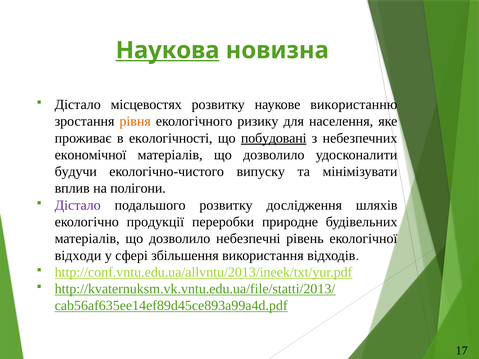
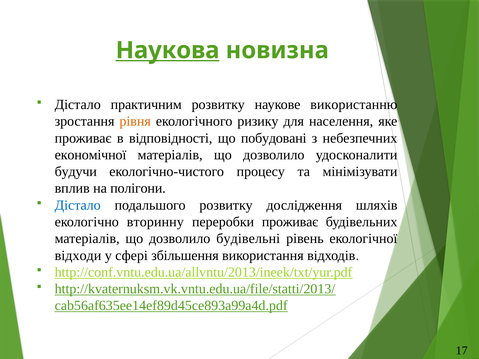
місцевостях: місцевостях -> практичним
екологічності: екологічності -> відповідності
побудовані underline: present -> none
випуску: випуску -> процесу
Дістало at (78, 205) colour: purple -> blue
продукції: продукції -> вторинну
переробки природне: природне -> проживає
небезпечні: небезпечні -> будівельні
